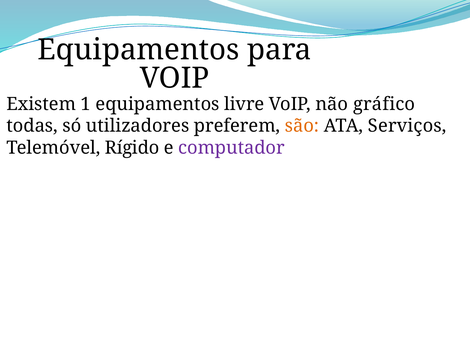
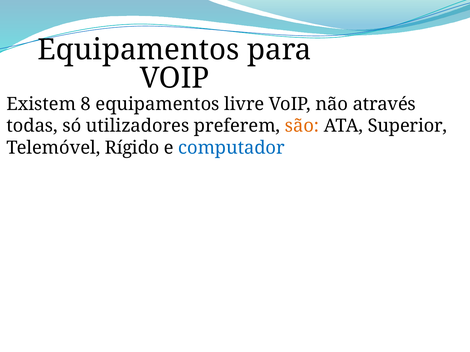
1: 1 -> 8
gráfico: gráfico -> através
Serviços: Serviços -> Superior
computador colour: purple -> blue
